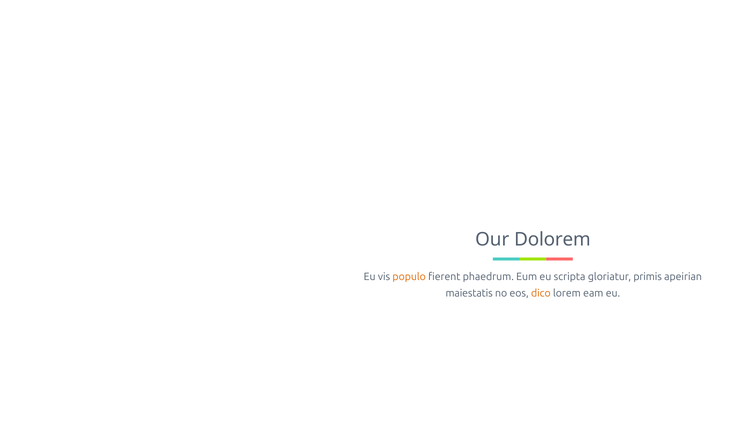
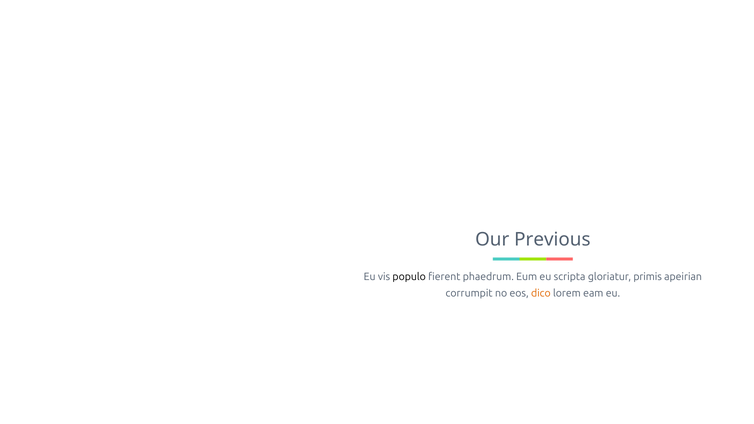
Dolorem: Dolorem -> Previous
populo colour: orange -> black
maiestatis: maiestatis -> corrumpit
